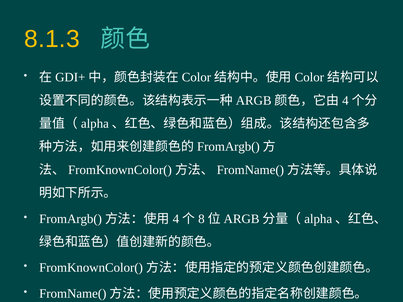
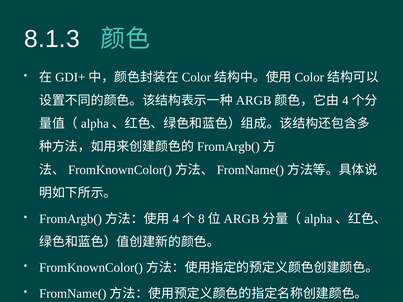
8.1.3 colour: yellow -> white
